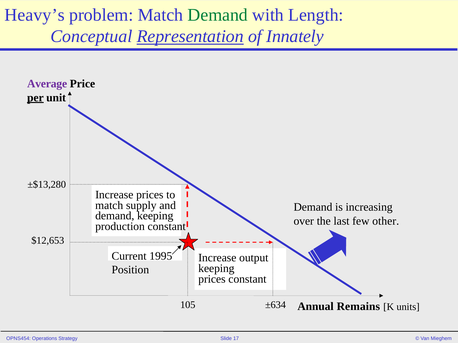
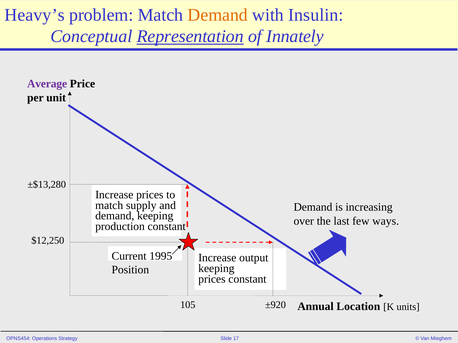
Demand at (218, 15) colour: green -> orange
Length: Length -> Insulin
per underline: present -> none
other: other -> ways
$12,653: $12,653 -> $12,250
±634: ±634 -> ±920
Remains: Remains -> Location
